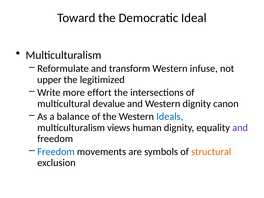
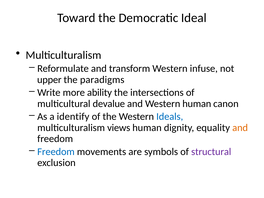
legitimized: legitimized -> paradigms
effort: effort -> ability
Western dignity: dignity -> human
balance: balance -> identify
and at (240, 128) colour: purple -> orange
structural colour: orange -> purple
